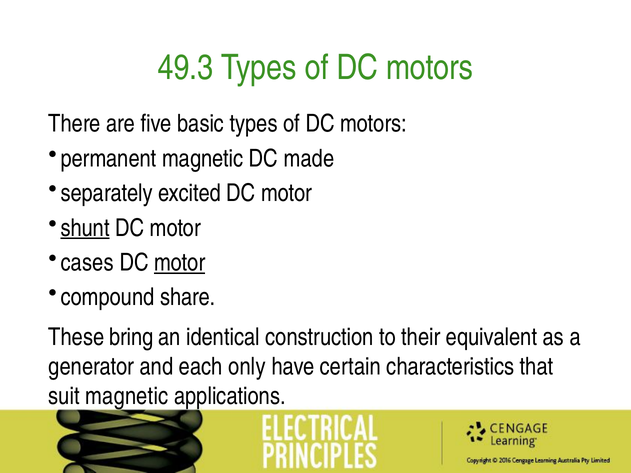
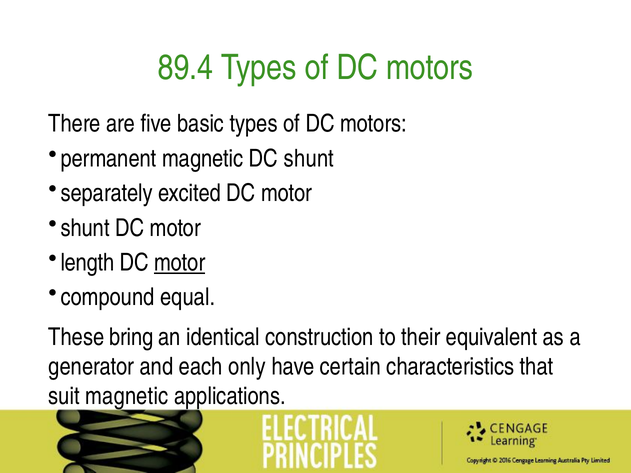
49.3: 49.3 -> 89.4
DC made: made -> shunt
shunt at (85, 228) underline: present -> none
cases: cases -> length
share: share -> equal
